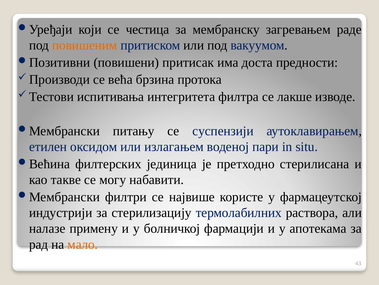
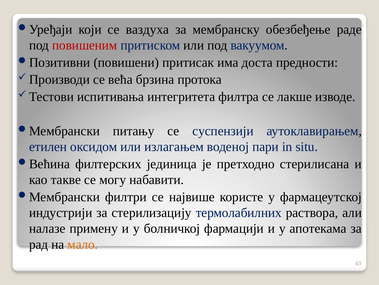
честица: честица -> ваздуха
загревањем: загревањем -> обезбеђење
повишеним colour: orange -> red
